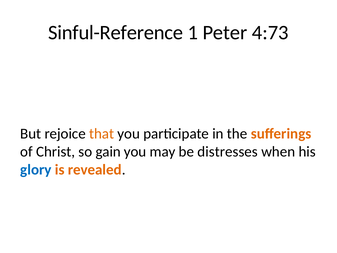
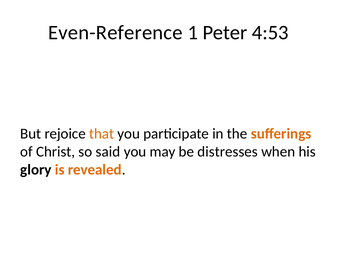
Sinful-Reference: Sinful-Reference -> Even-Reference
4:73: 4:73 -> 4:53
gain: gain -> said
glory colour: blue -> black
